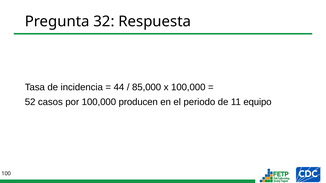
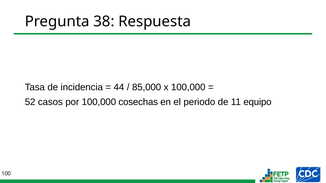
32: 32 -> 38
producen: producen -> cosechas
